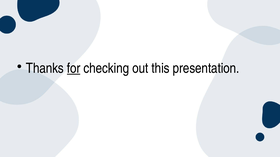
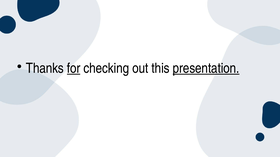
presentation underline: none -> present
